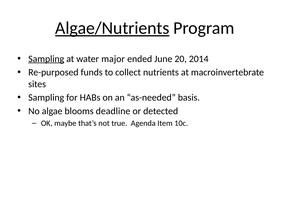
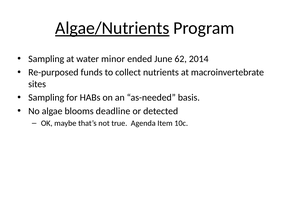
Sampling at (46, 59) underline: present -> none
major: major -> minor
20: 20 -> 62
